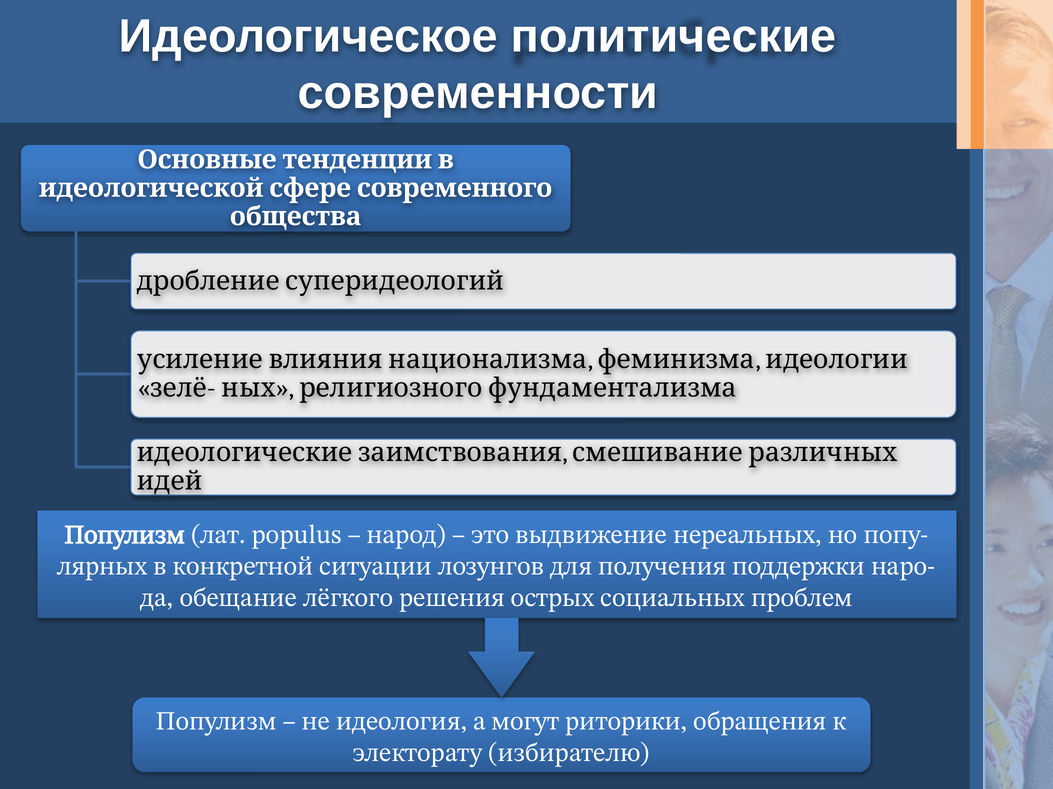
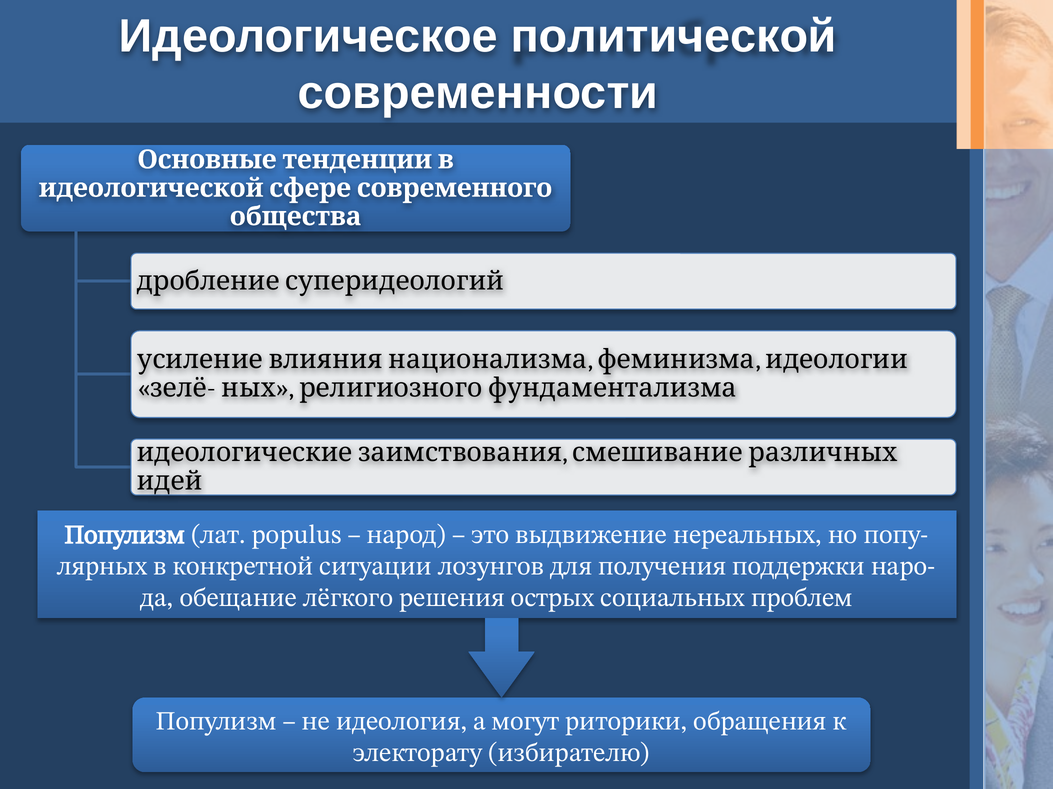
политические: политические -> политической
